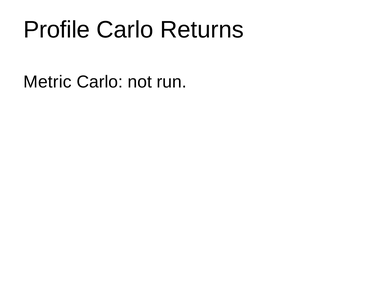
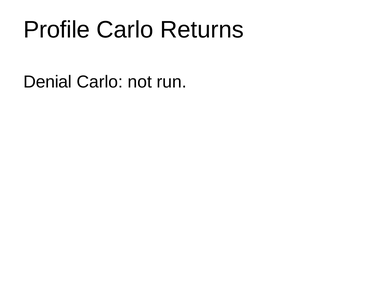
Metric: Metric -> Denial
